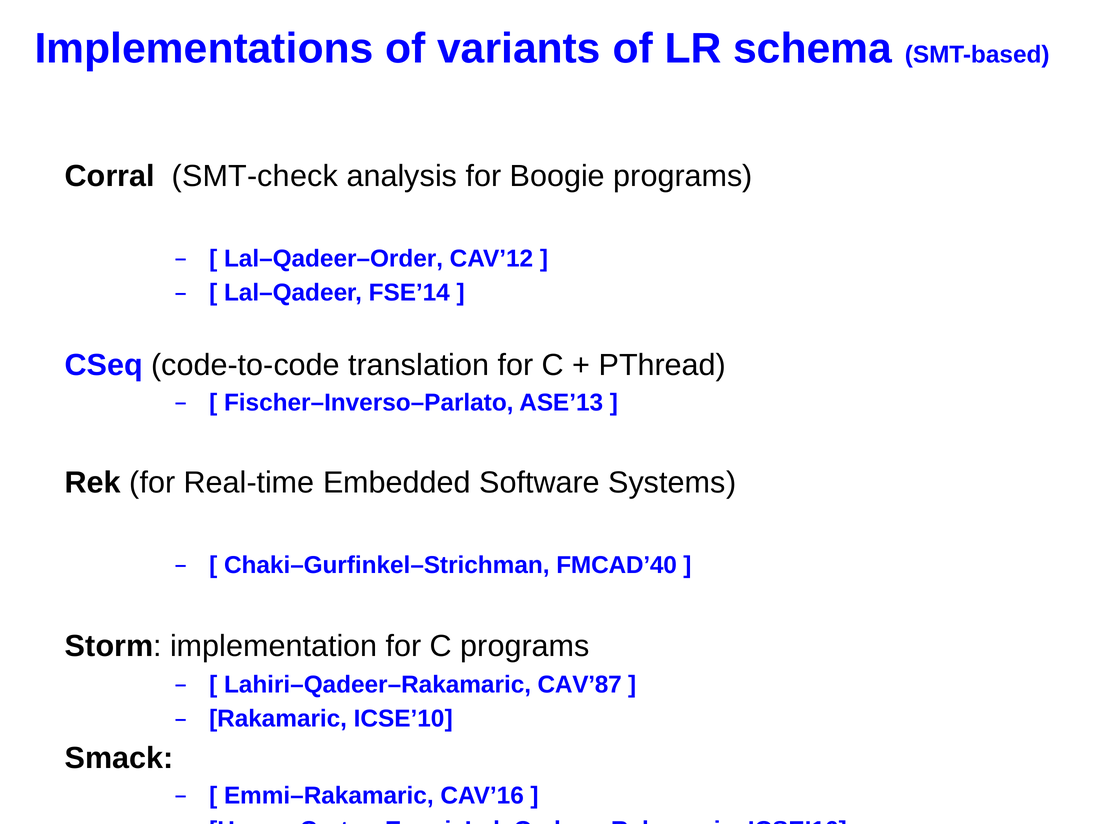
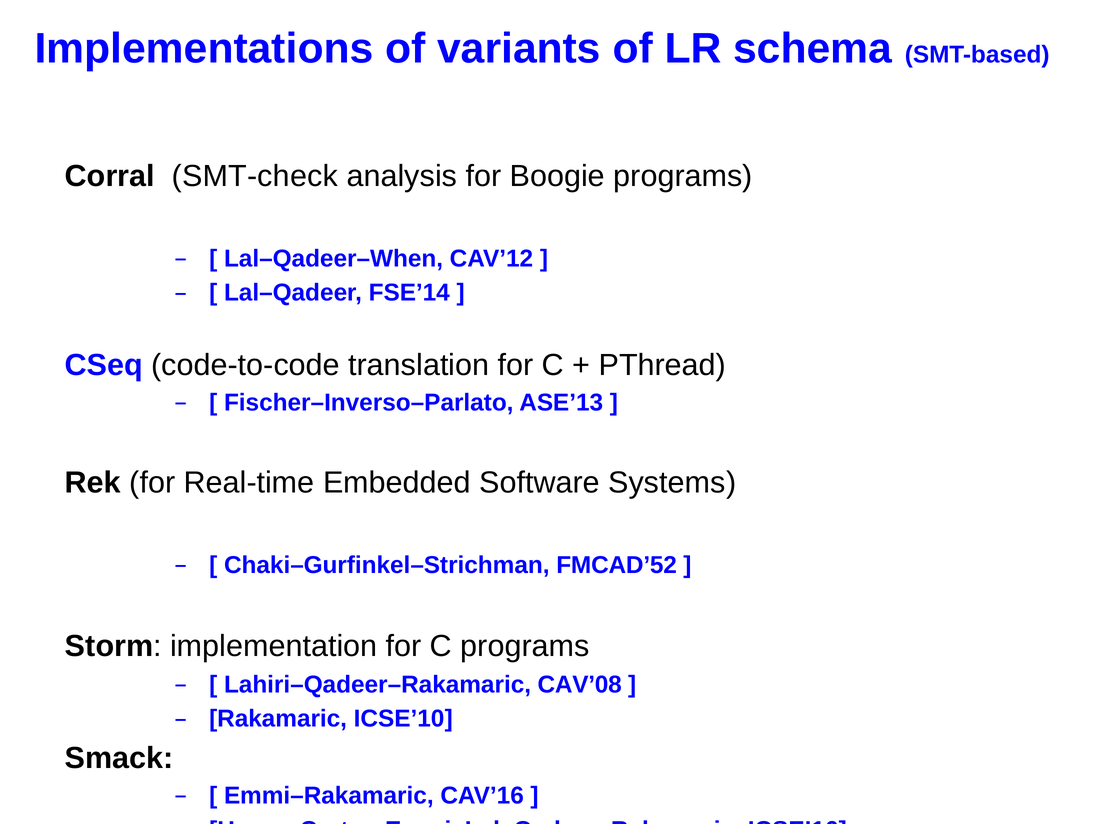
Lal–Qadeer–Order: Lal–Qadeer–Order -> Lal–Qadeer–When
FMCAD’40: FMCAD’40 -> FMCAD’52
CAV’87: CAV’87 -> CAV’08
